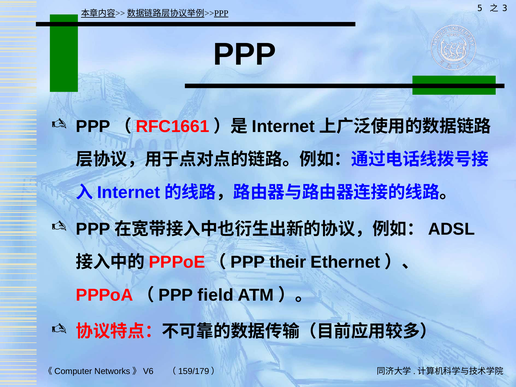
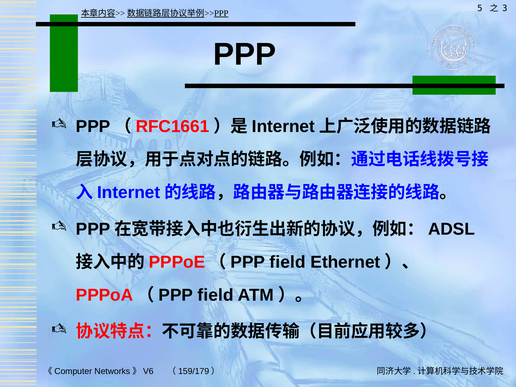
their at (288, 262): their -> field
